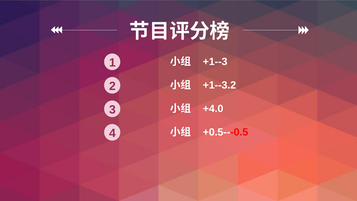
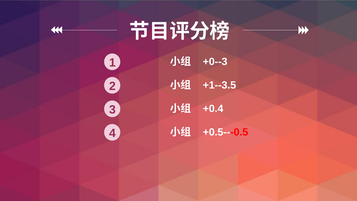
+1--3: +1--3 -> +0--3
+1--3.2: +1--3.2 -> +1--3.5
+4.0: +4.0 -> +0.4
